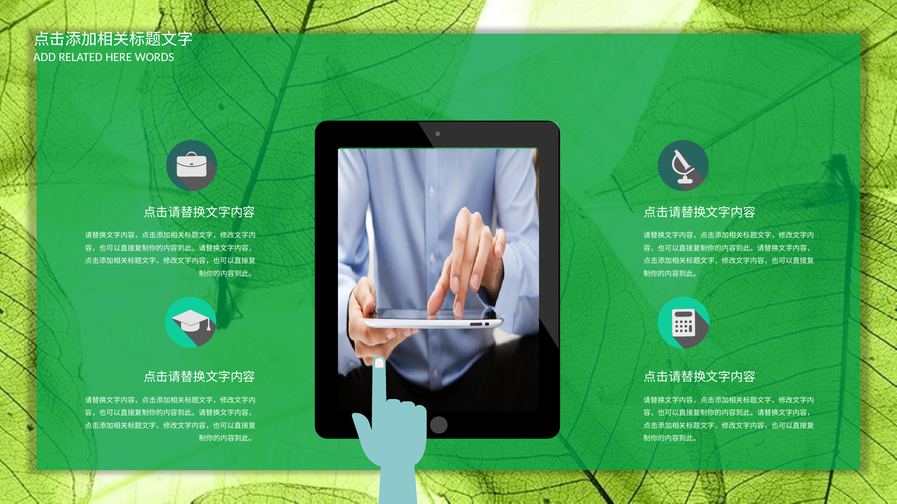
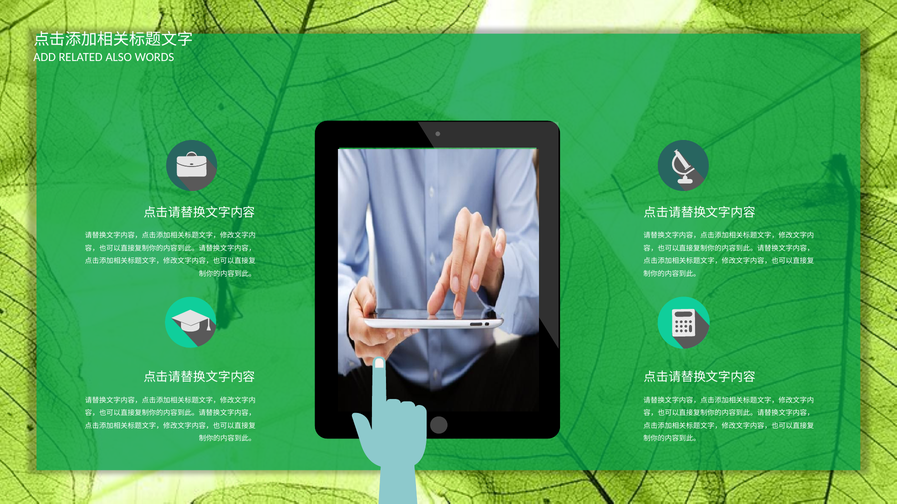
HERE: HERE -> ALSO
